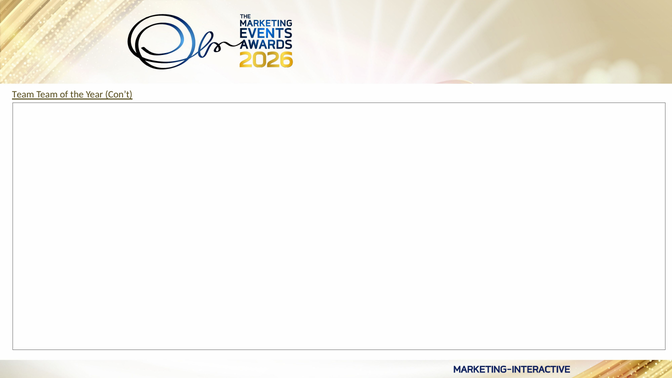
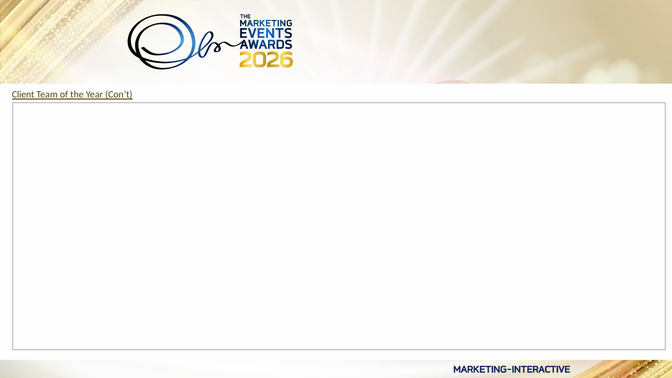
Team at (23, 95): Team -> Client
